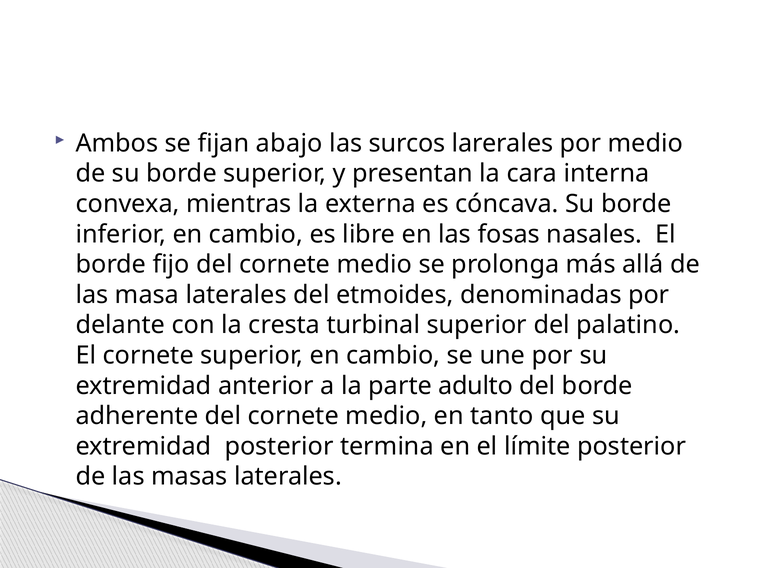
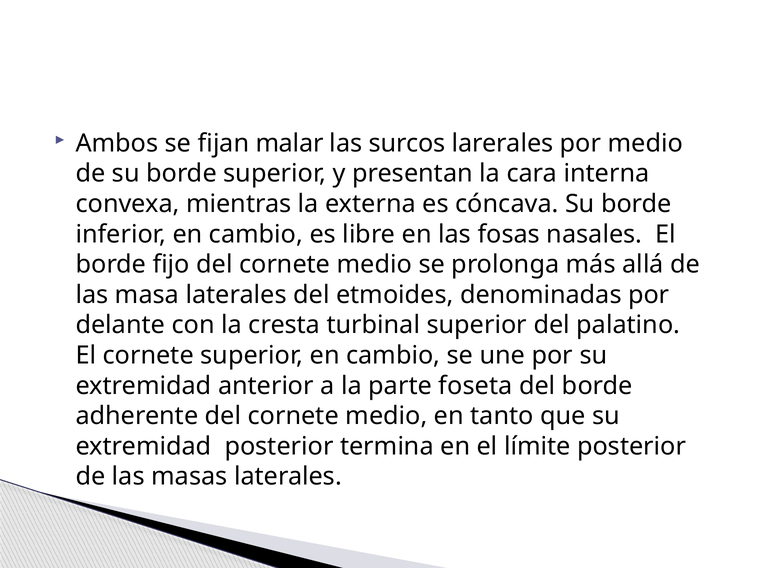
abajo: abajo -> malar
adulto: adulto -> foseta
